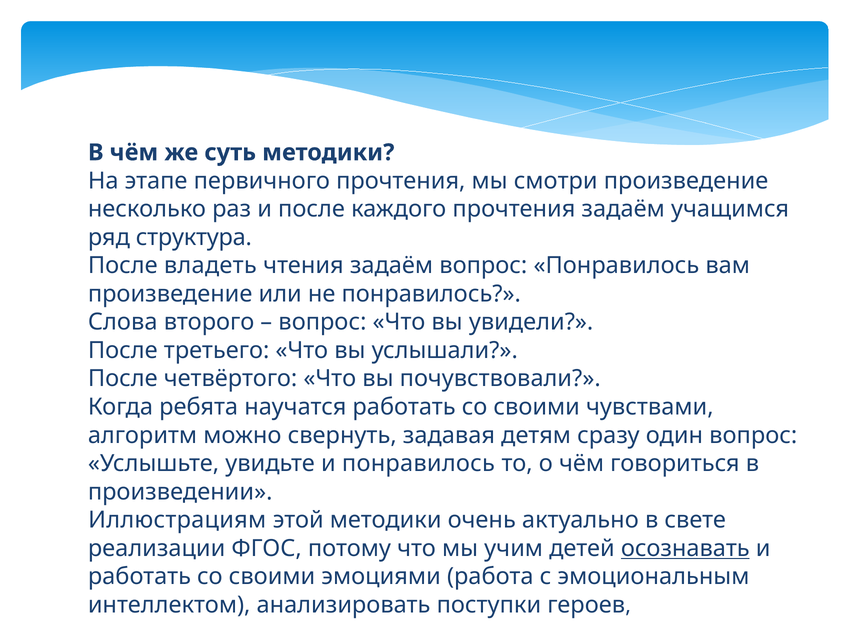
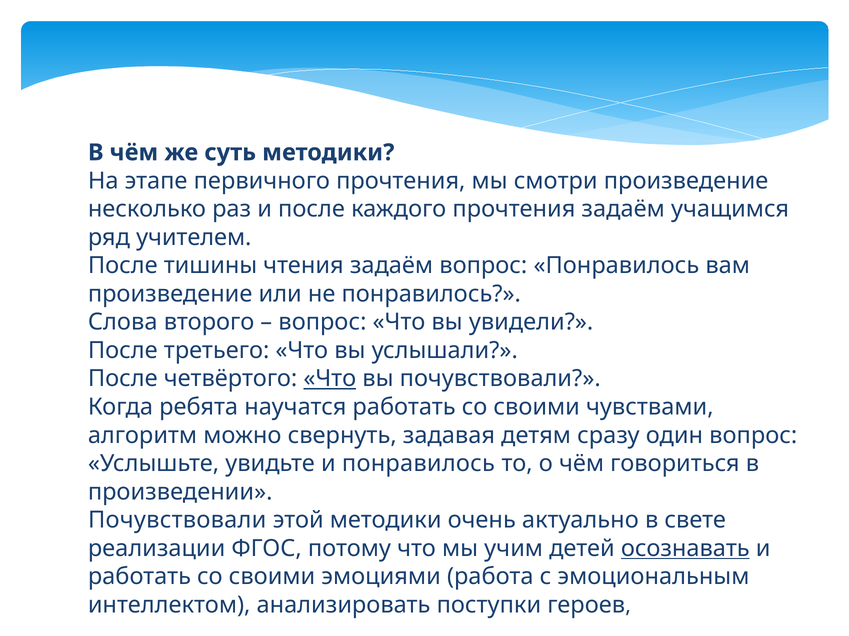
структура: структура -> учителем
владеть: владеть -> тишины
Что at (330, 379) underline: none -> present
Иллюстрациям at (177, 521): Иллюстрациям -> Почувствовали
